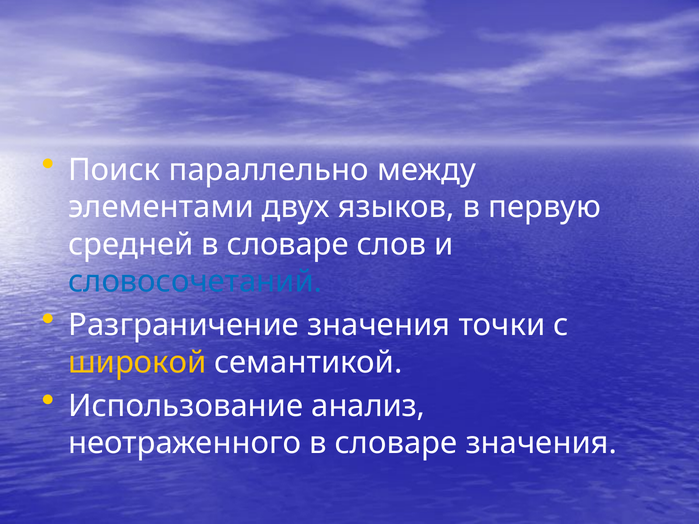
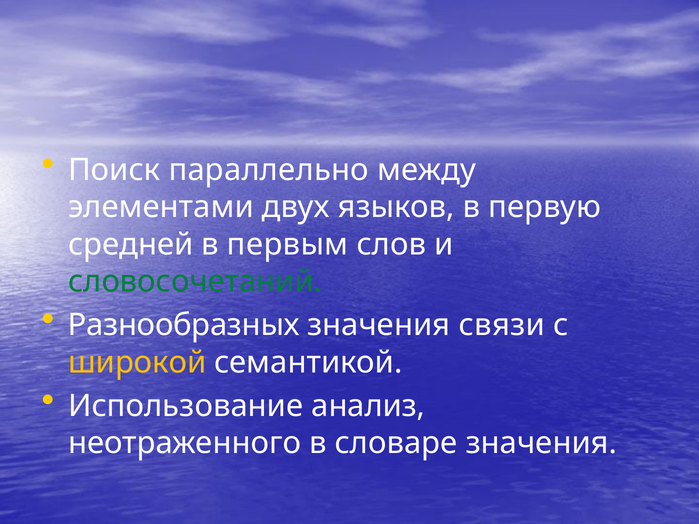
словаре at (288, 245): словаре -> первым
словосочетаний colour: blue -> green
Разграничение: Разграничение -> Разнообразных
точки: точки -> связи
